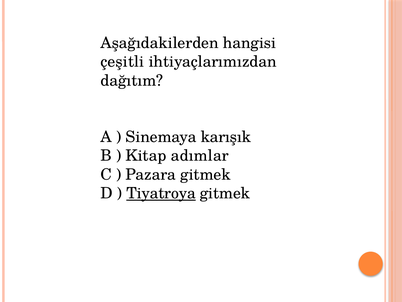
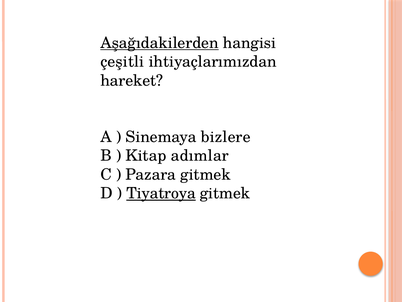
Aşağıdakilerden underline: none -> present
dağıtım: dağıtım -> hareket
karışık: karışık -> bizlere
